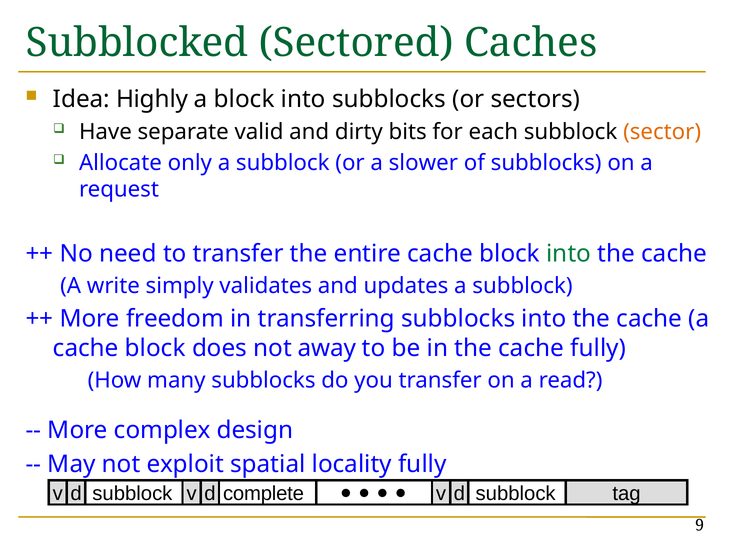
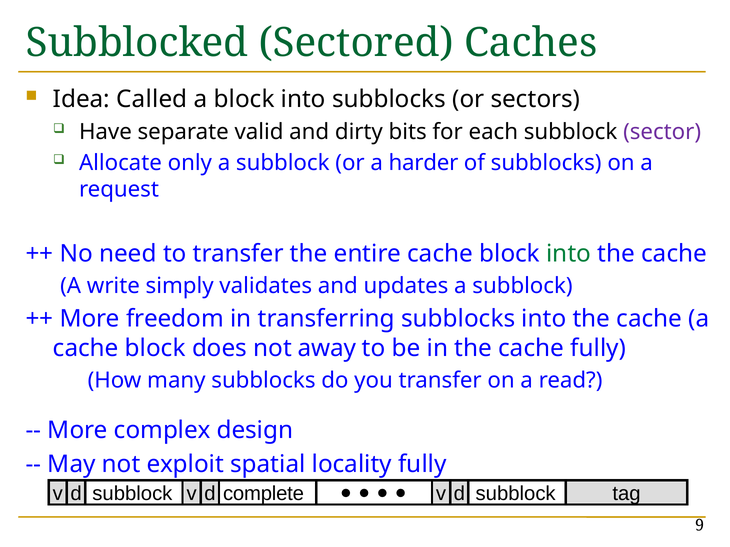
Highly: Highly -> Called
sector colour: orange -> purple
slower: slower -> harder
